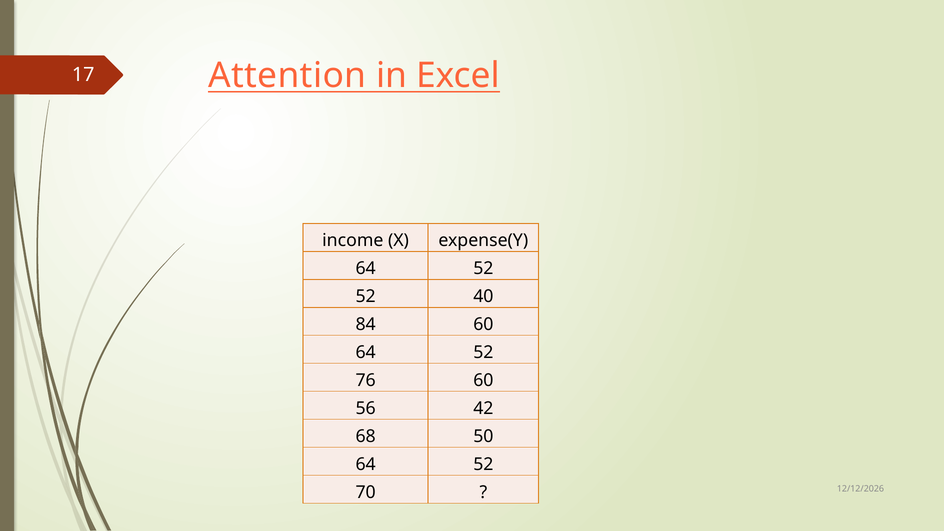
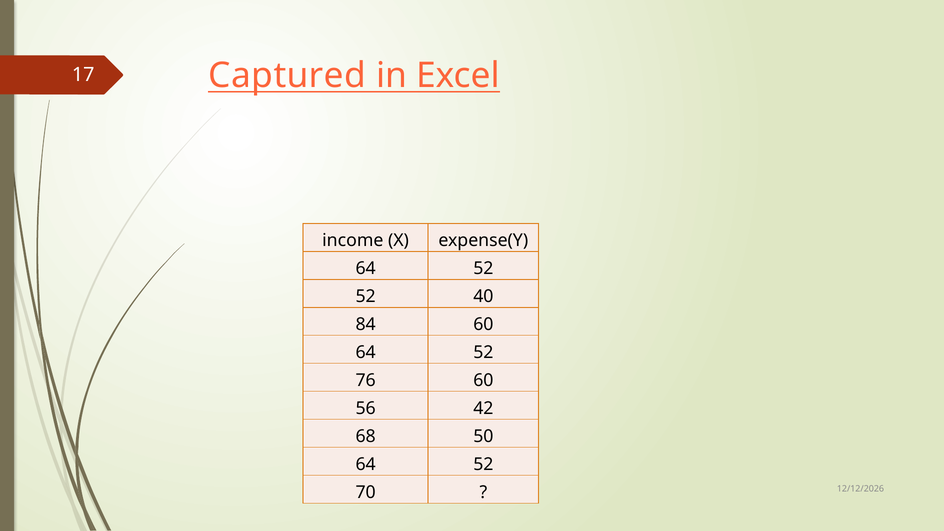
Attention: Attention -> Captured
